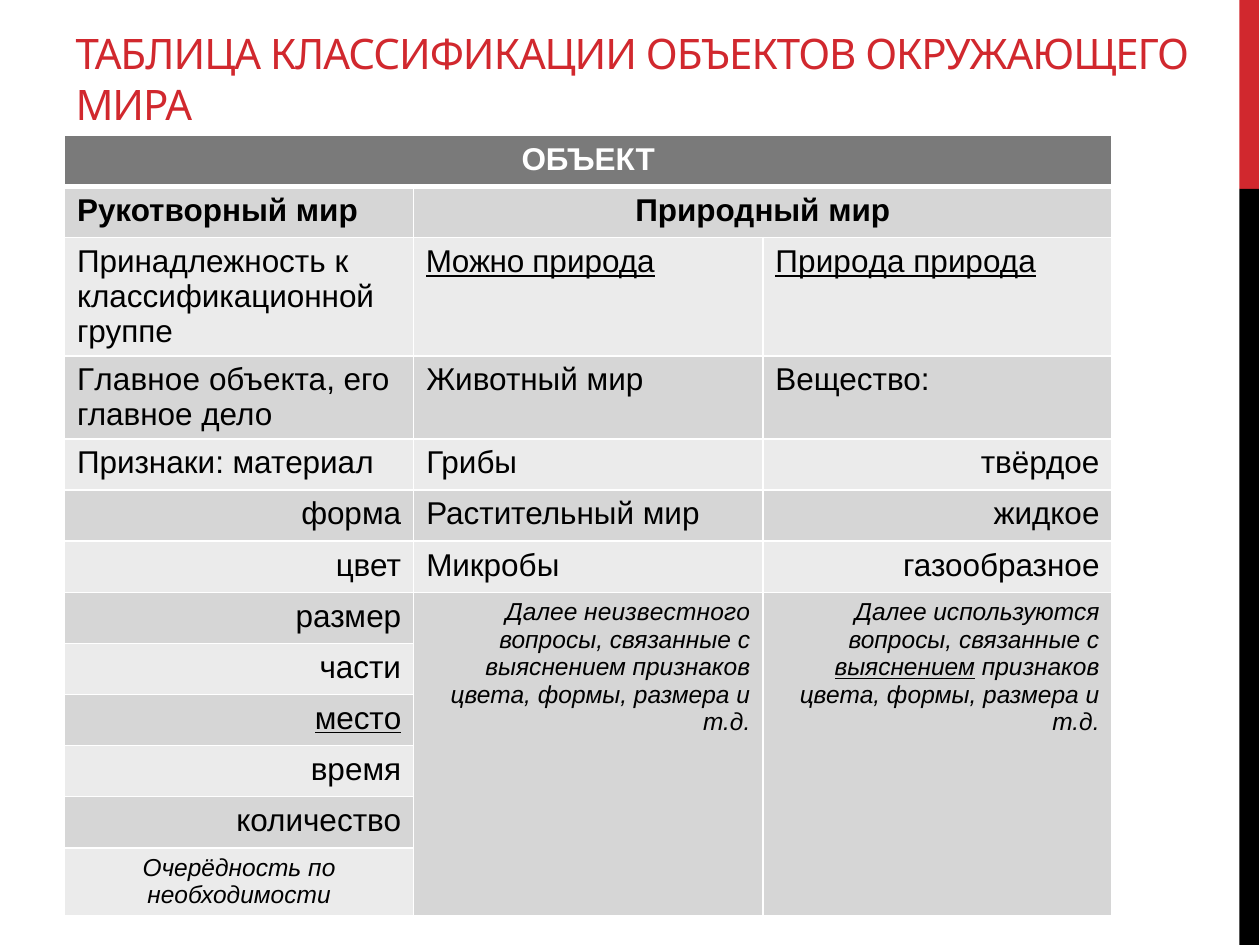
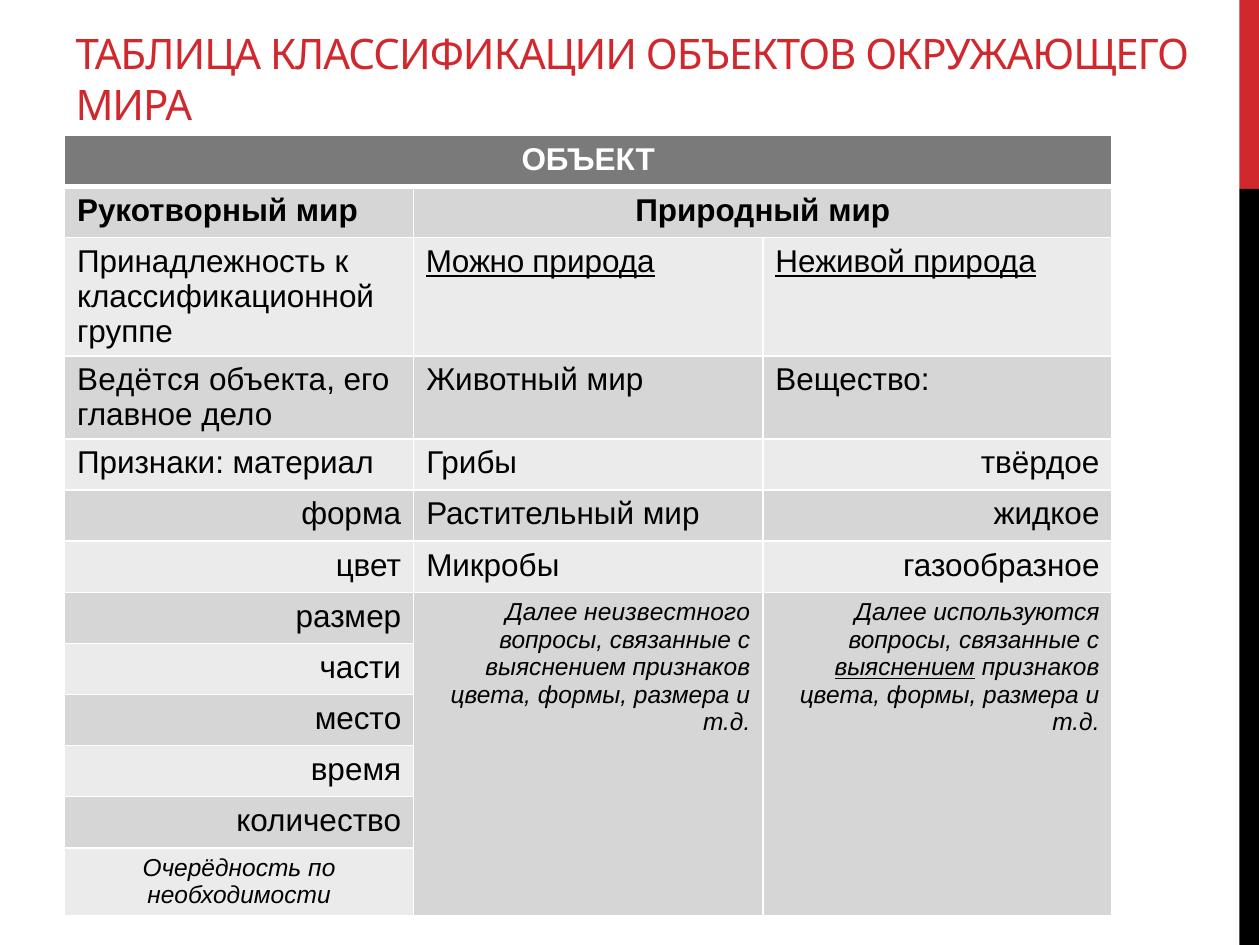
Природа at (840, 262): Природа -> Неживой
Главное at (139, 380): Главное -> Ведётся
место underline: present -> none
